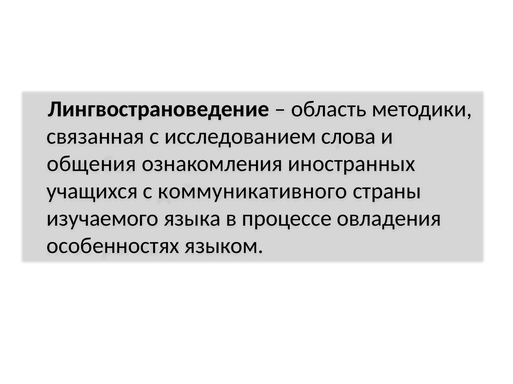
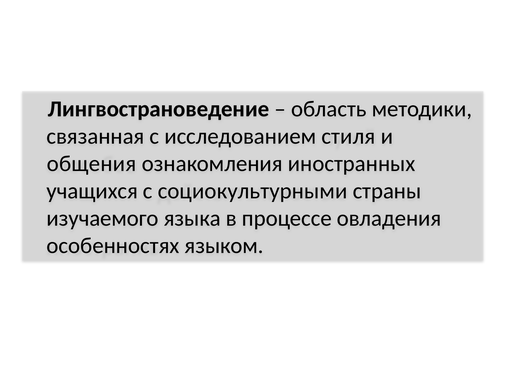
слова: слова -> стиля
коммуникативного: коммуникативного -> социокультурными
